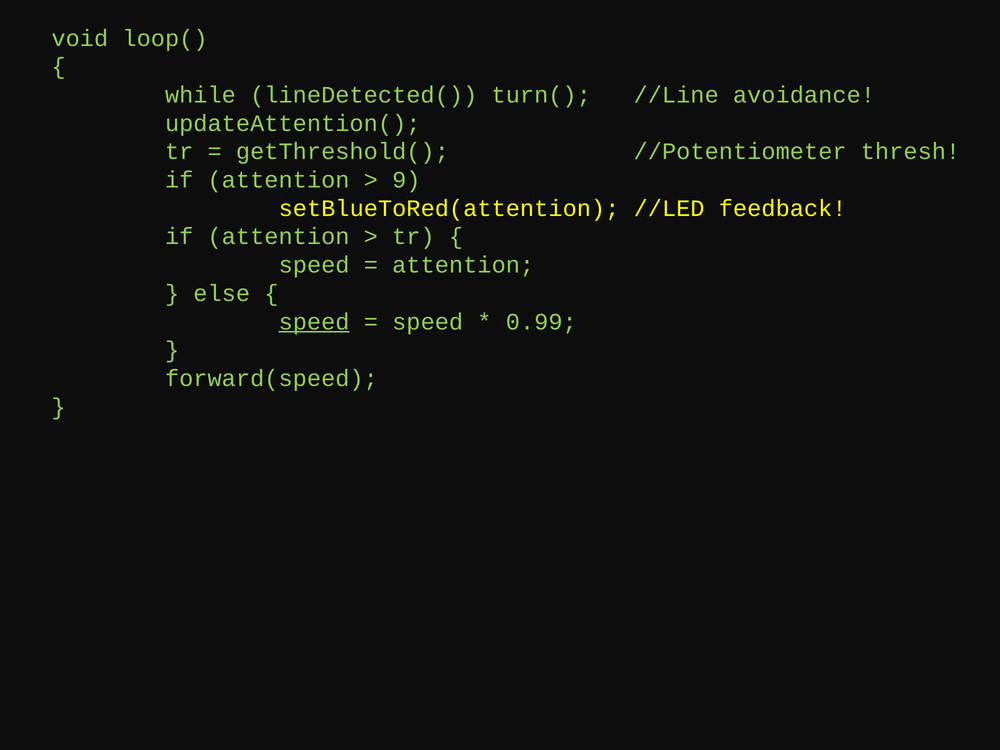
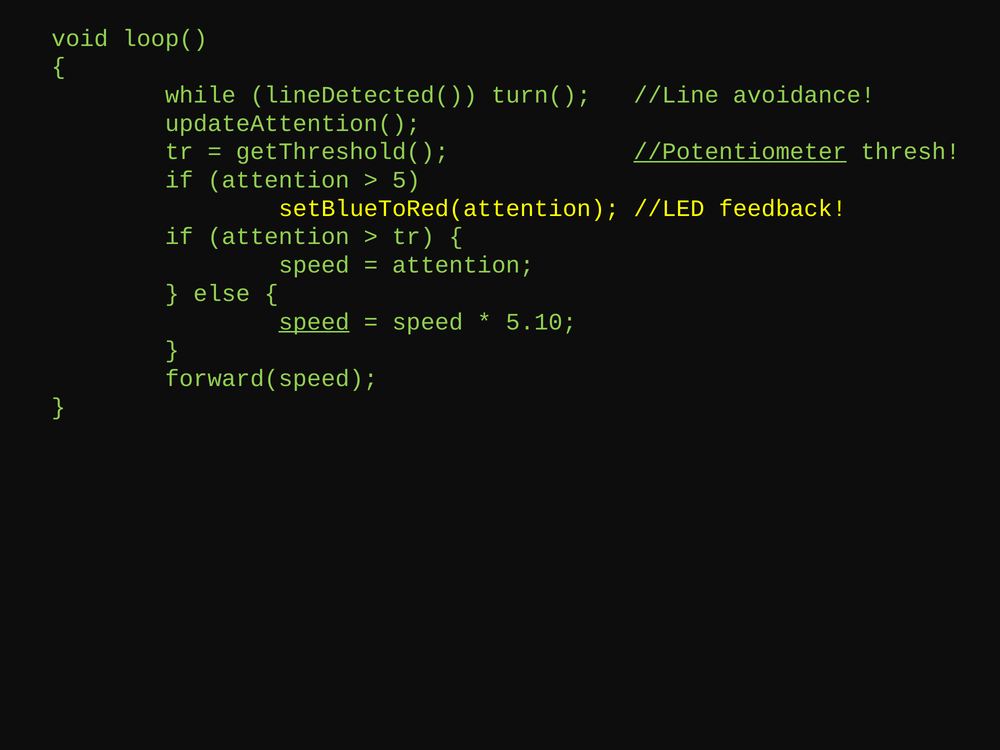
//Potentiometer underline: none -> present
9: 9 -> 5
0.99: 0.99 -> 5.10
